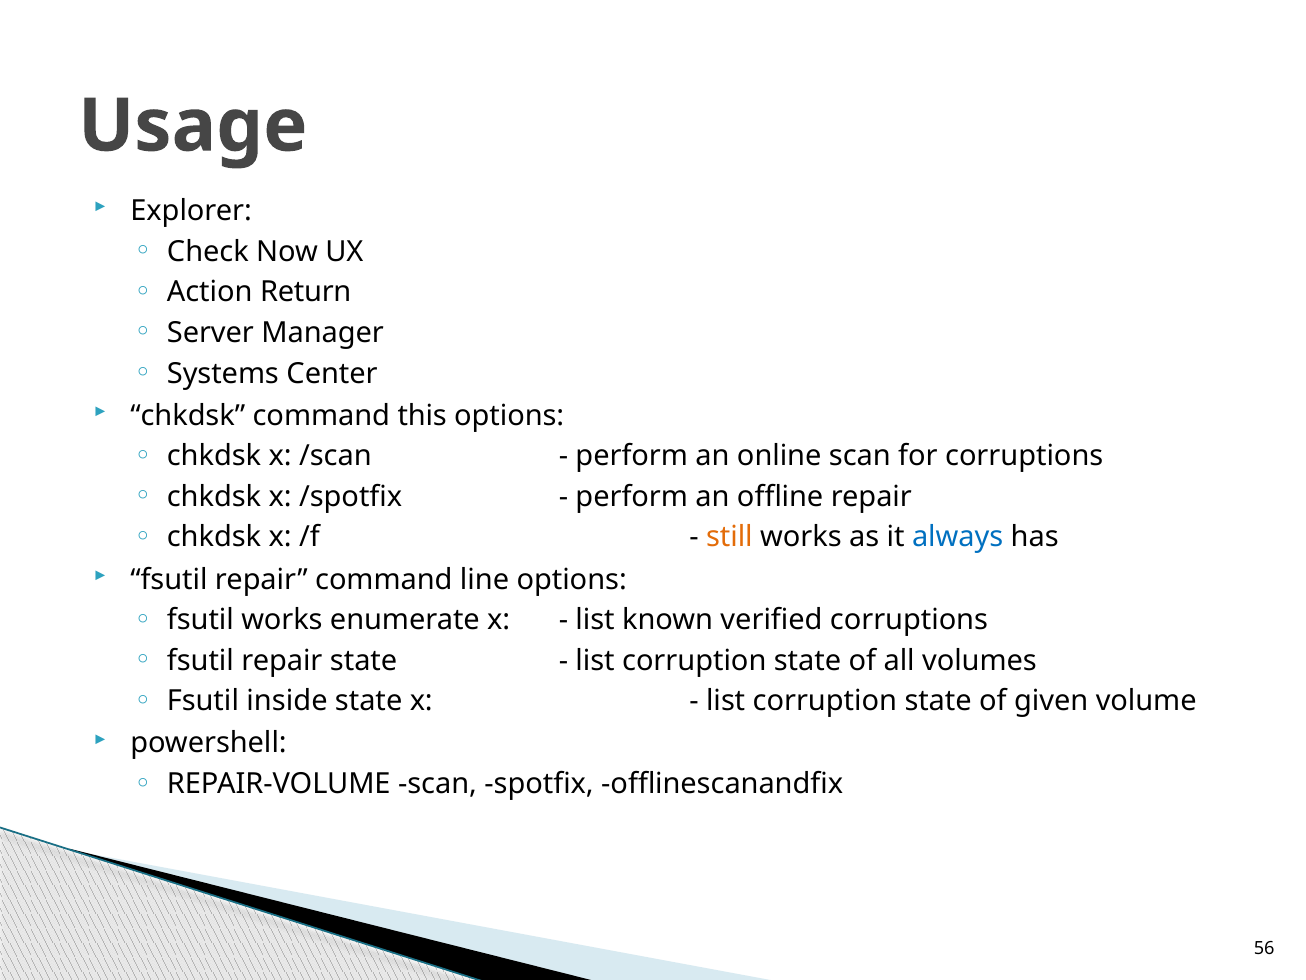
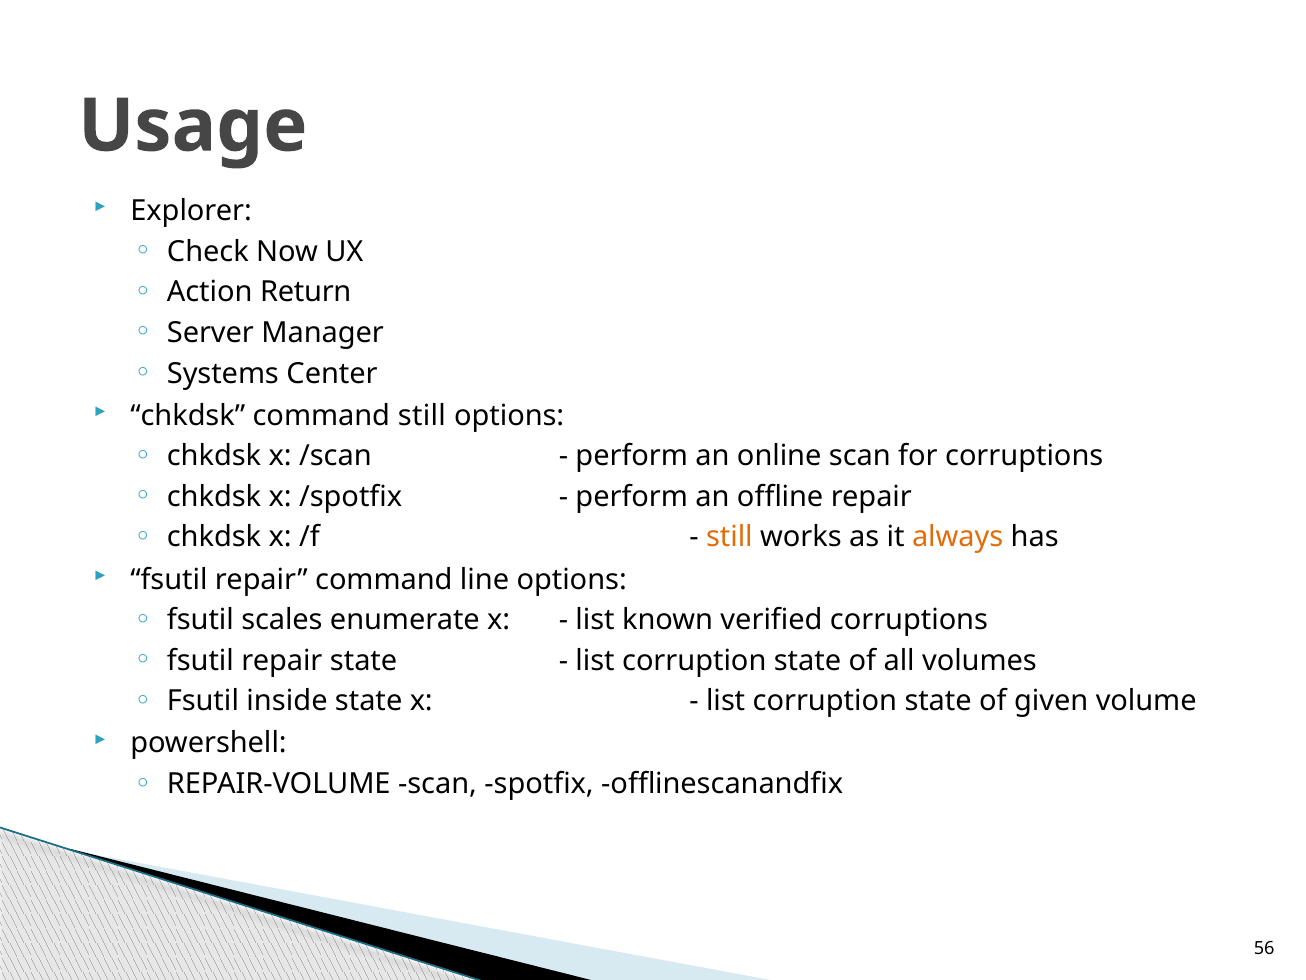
command this: this -> still
always colour: blue -> orange
fsutil works: works -> scales
